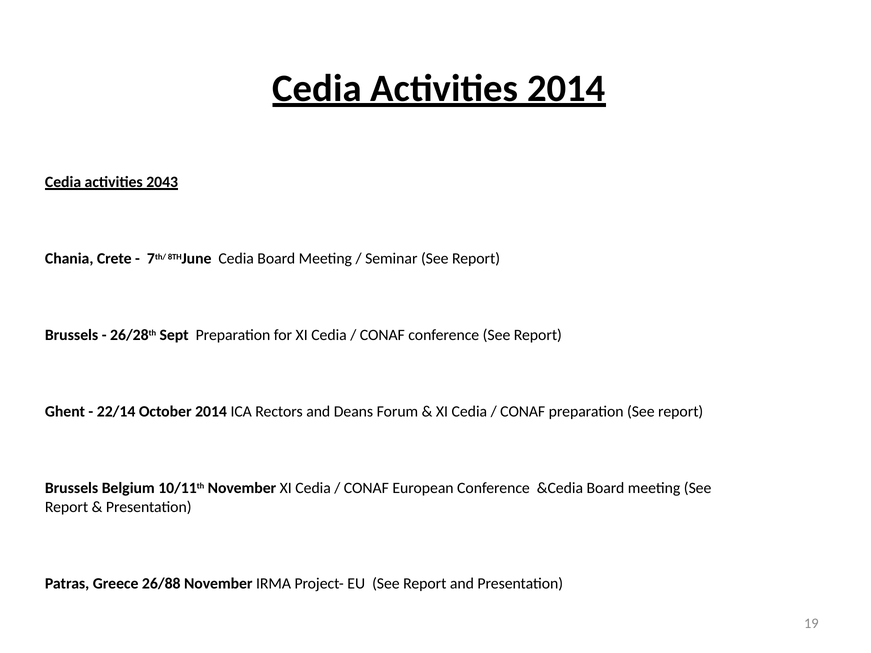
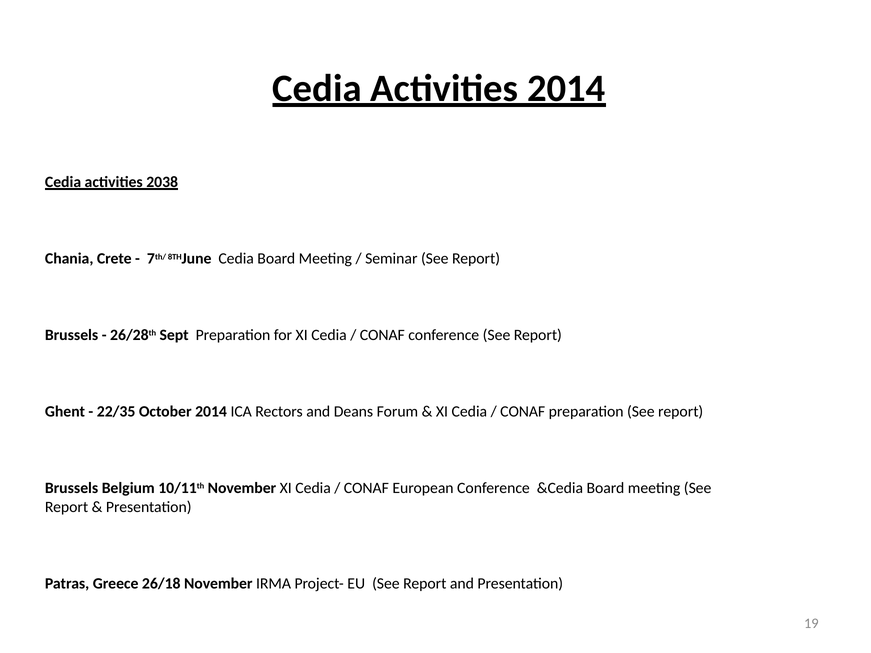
2043: 2043 -> 2038
22/14: 22/14 -> 22/35
26/88: 26/88 -> 26/18
